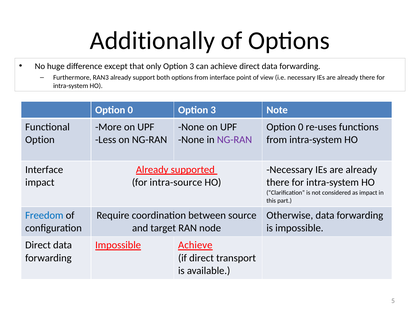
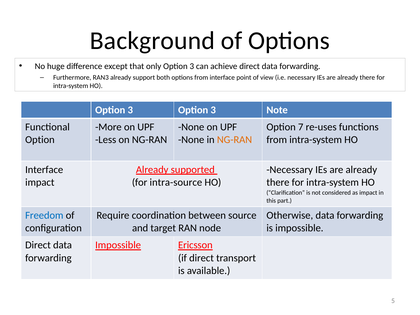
Additionally: Additionally -> Background
0 at (130, 110): 0 -> 3
0 at (301, 127): 0 -> 7
NG-RAN at (235, 140) colour: purple -> orange
Impossible Achieve: Achieve -> Ericsson
